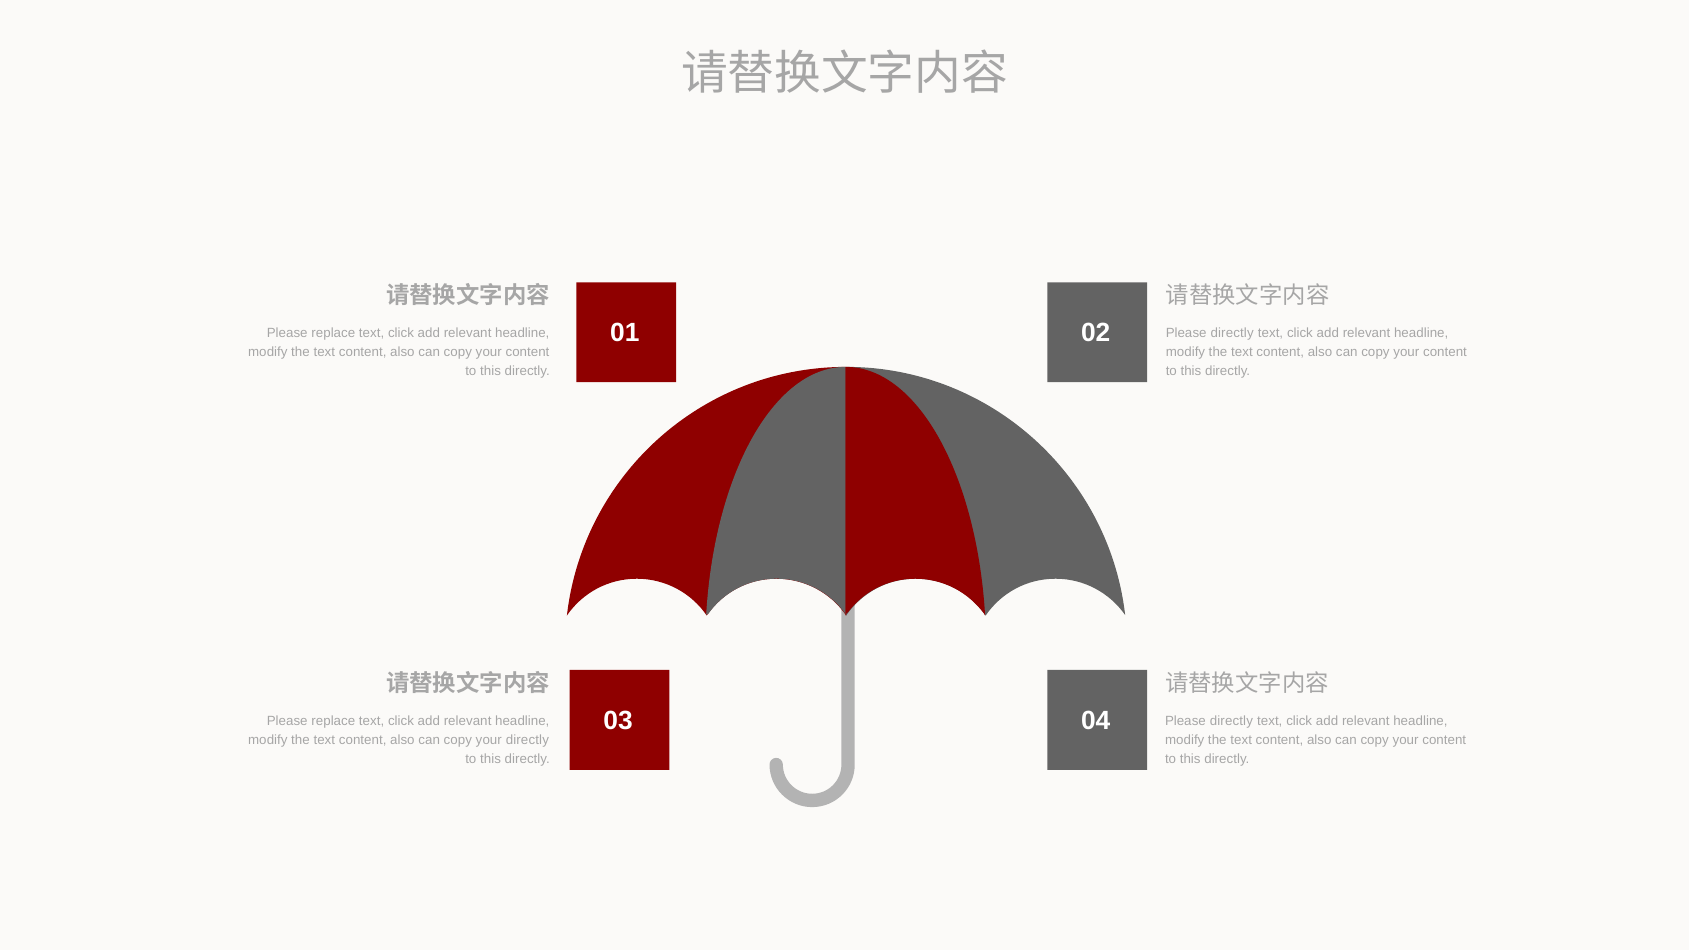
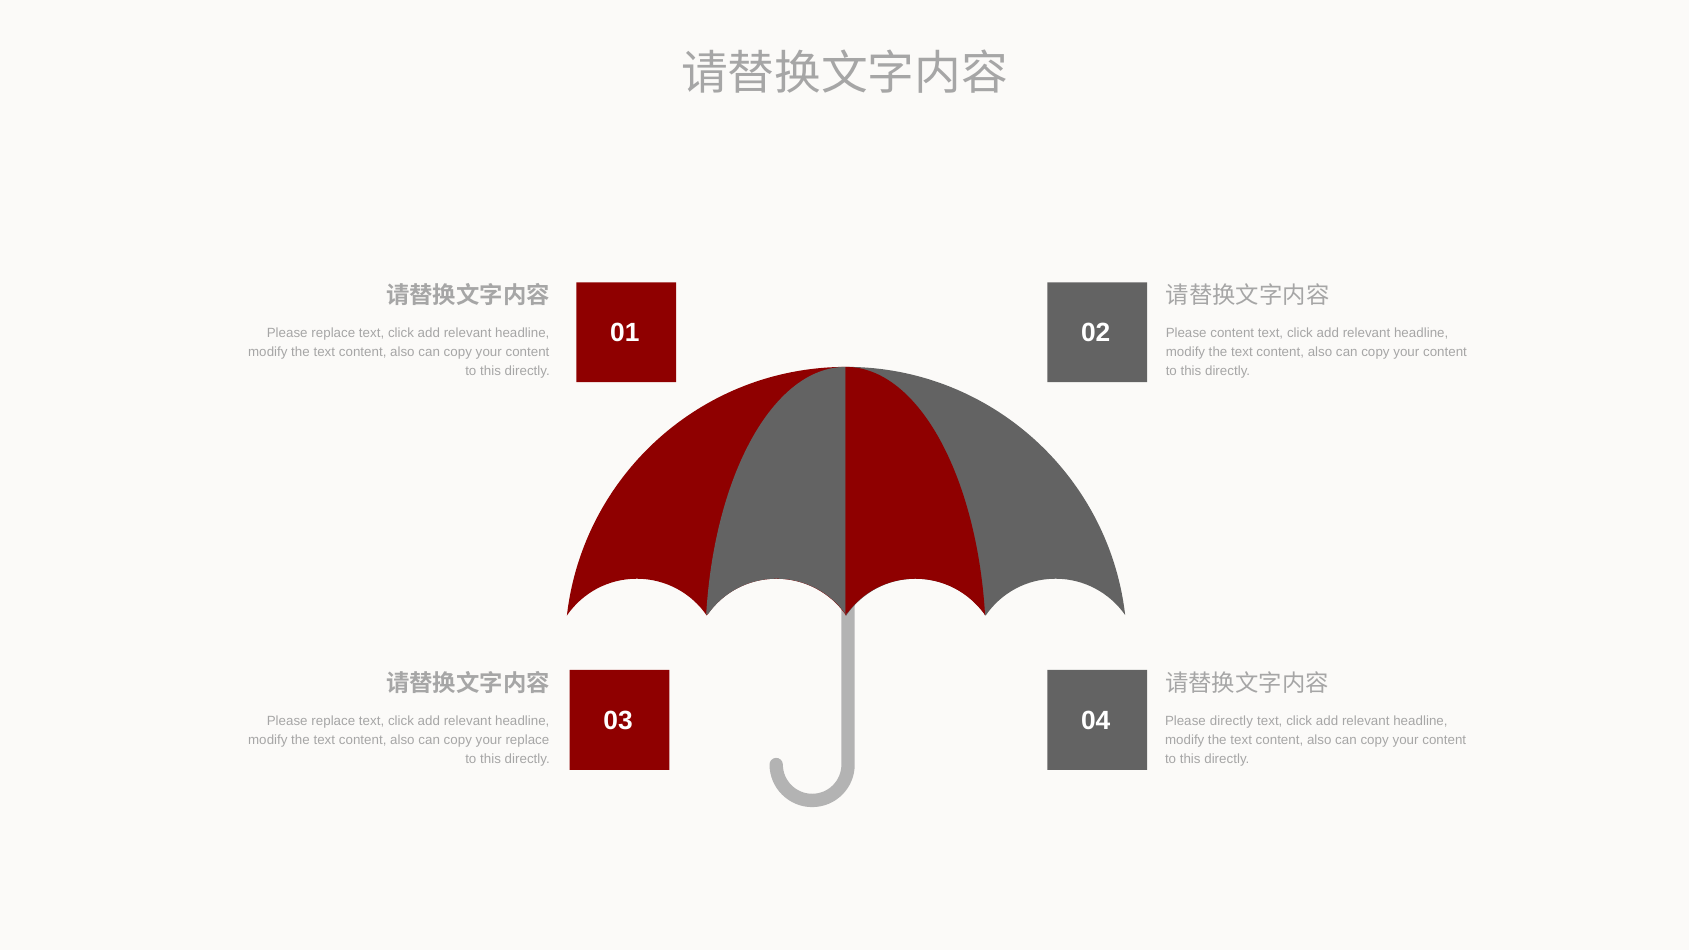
directly at (1232, 333): directly -> content
your directly: directly -> replace
